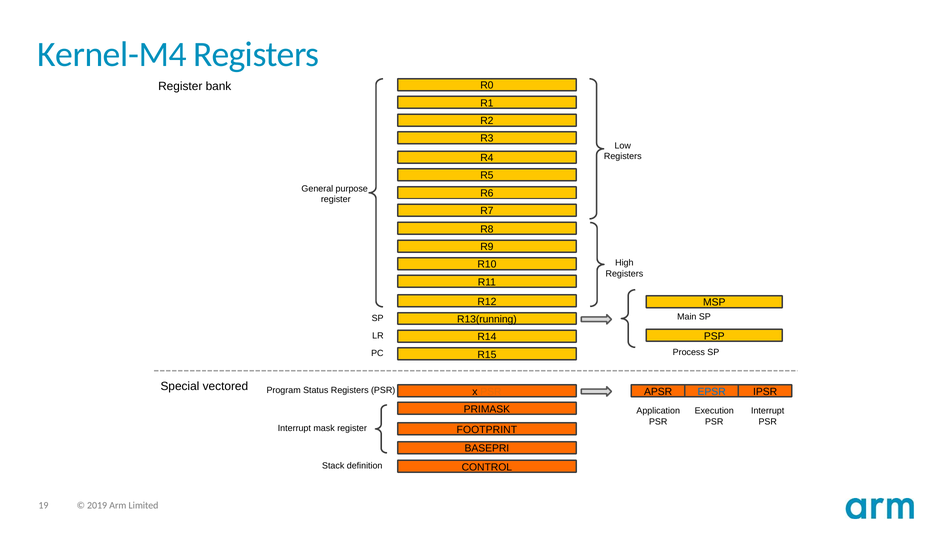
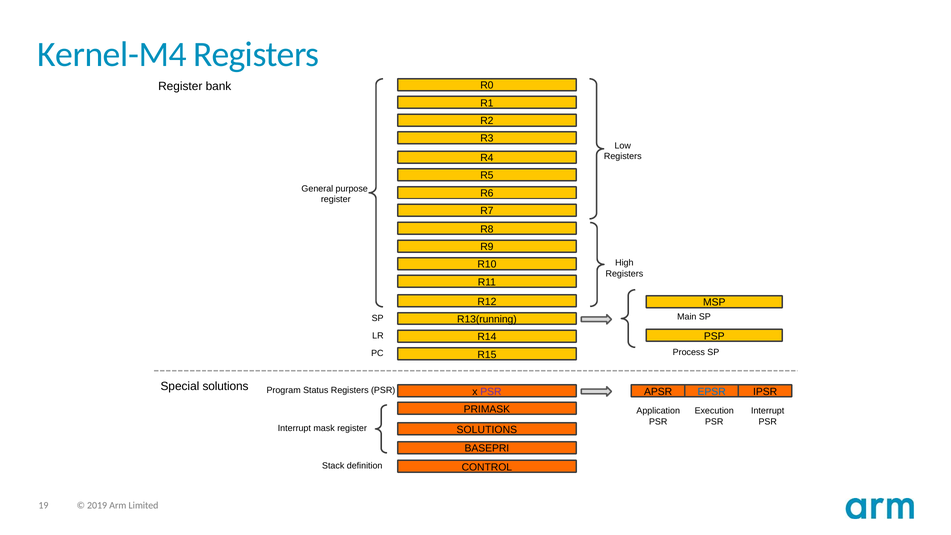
Special vectored: vectored -> solutions
PSR at (491, 392) colour: orange -> purple
FOOTPRINT at (487, 430): FOOTPRINT -> SOLUTIONS
